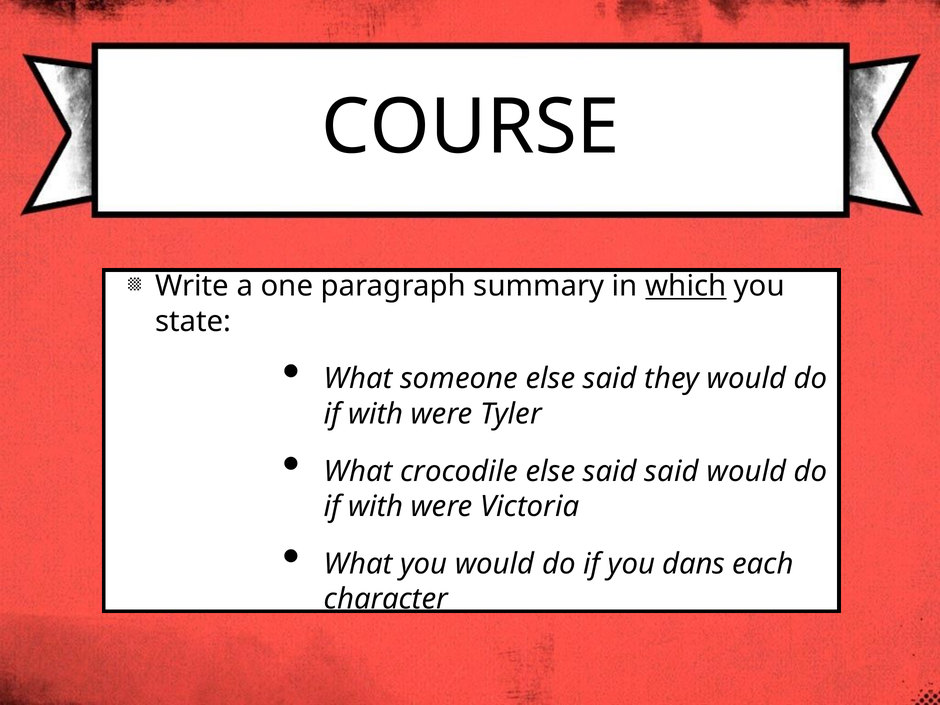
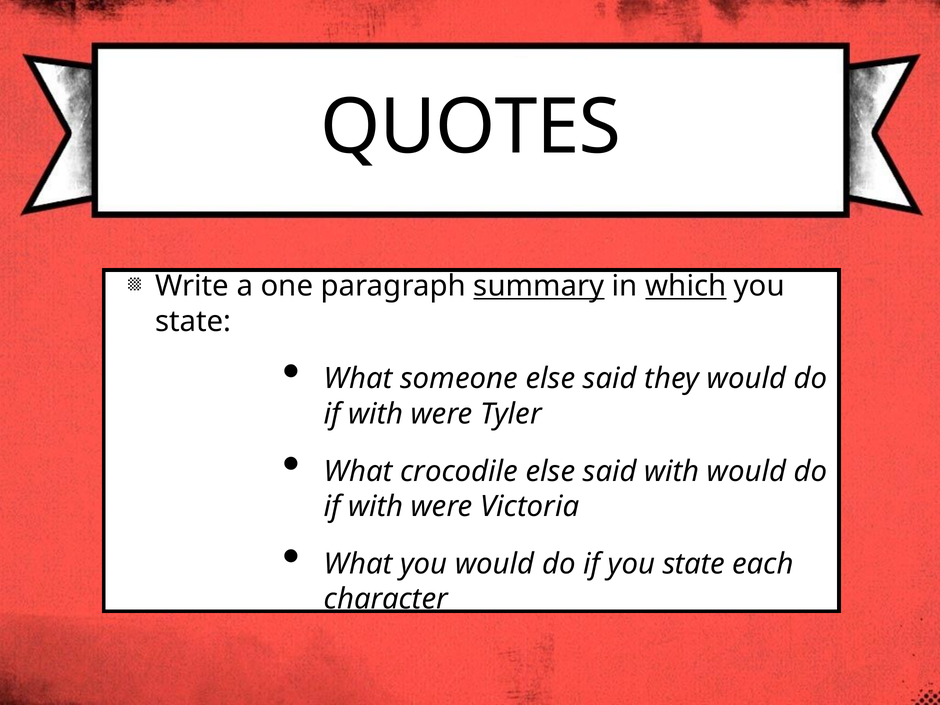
COURSE: COURSE -> QUOTES
summary underline: none -> present
said said: said -> with
if you dans: dans -> state
